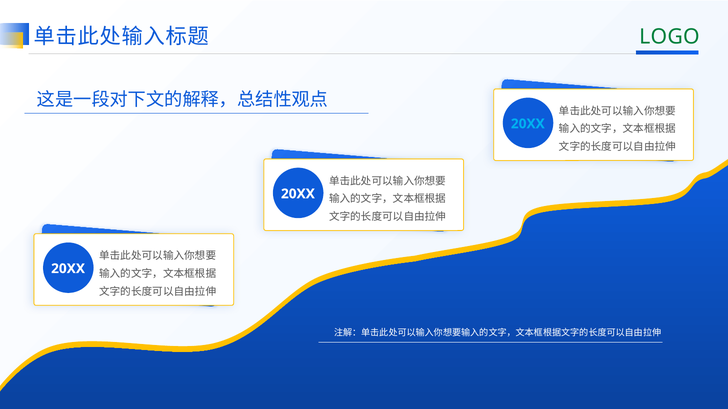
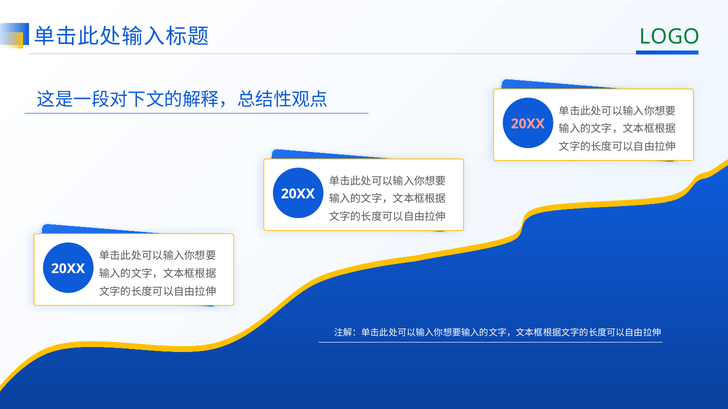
20XX at (528, 124) colour: light blue -> pink
